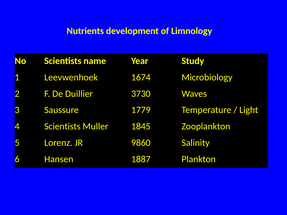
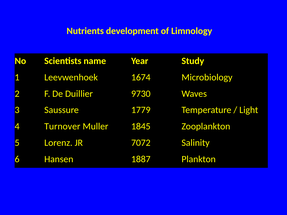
3730: 3730 -> 9730
4 Scientists: Scientists -> Turnover
9860: 9860 -> 7072
